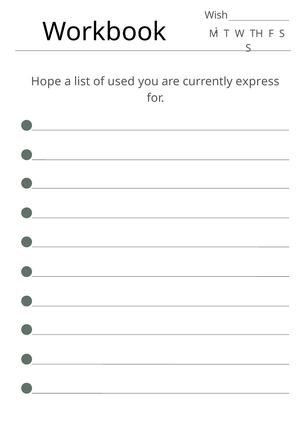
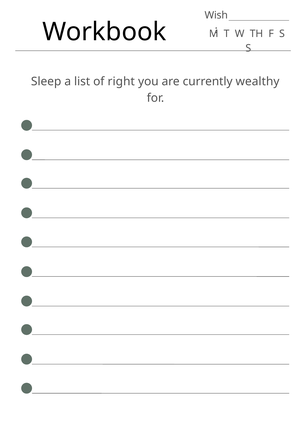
Hope: Hope -> Sleep
used: used -> right
express: express -> wealthy
